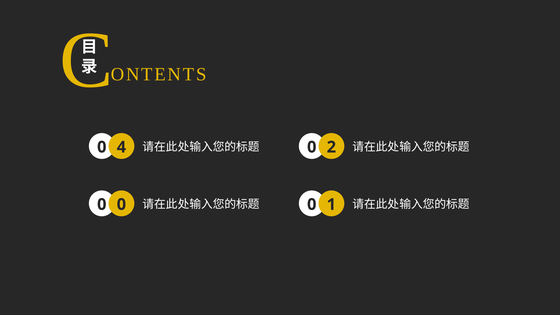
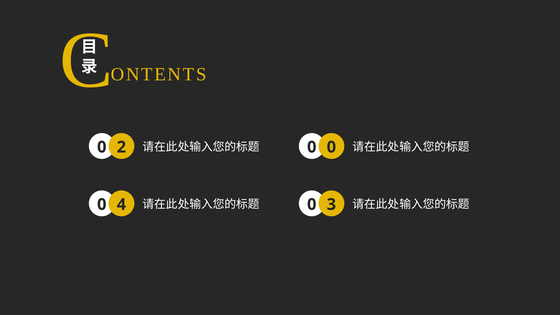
4: 4 -> 2
0 2: 2 -> 0
0 0: 0 -> 4
1: 1 -> 3
